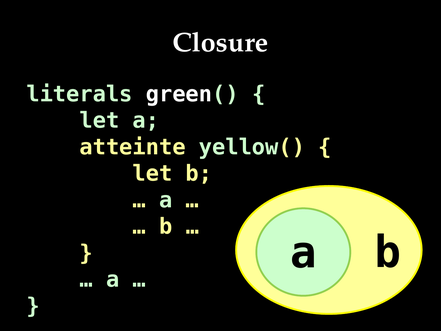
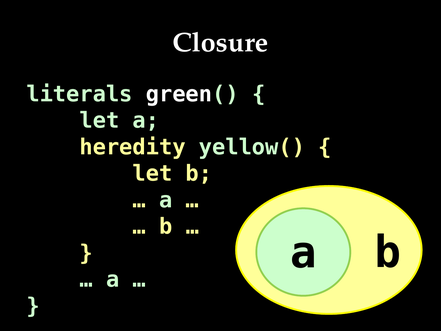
atteinte: atteinte -> heredity
